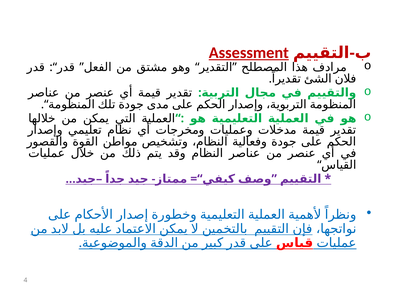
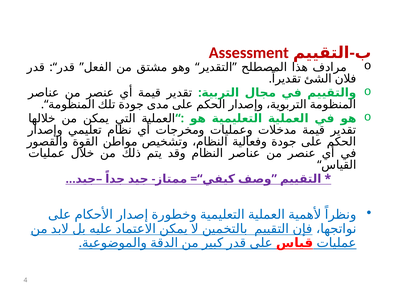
Assessment underline: present -> none
